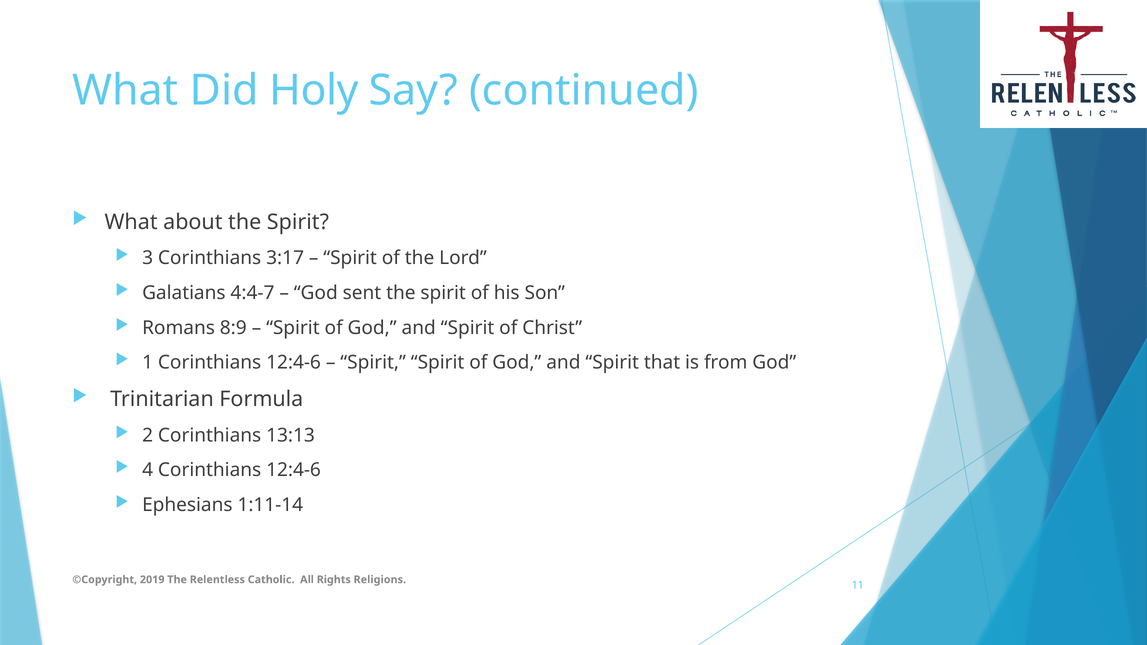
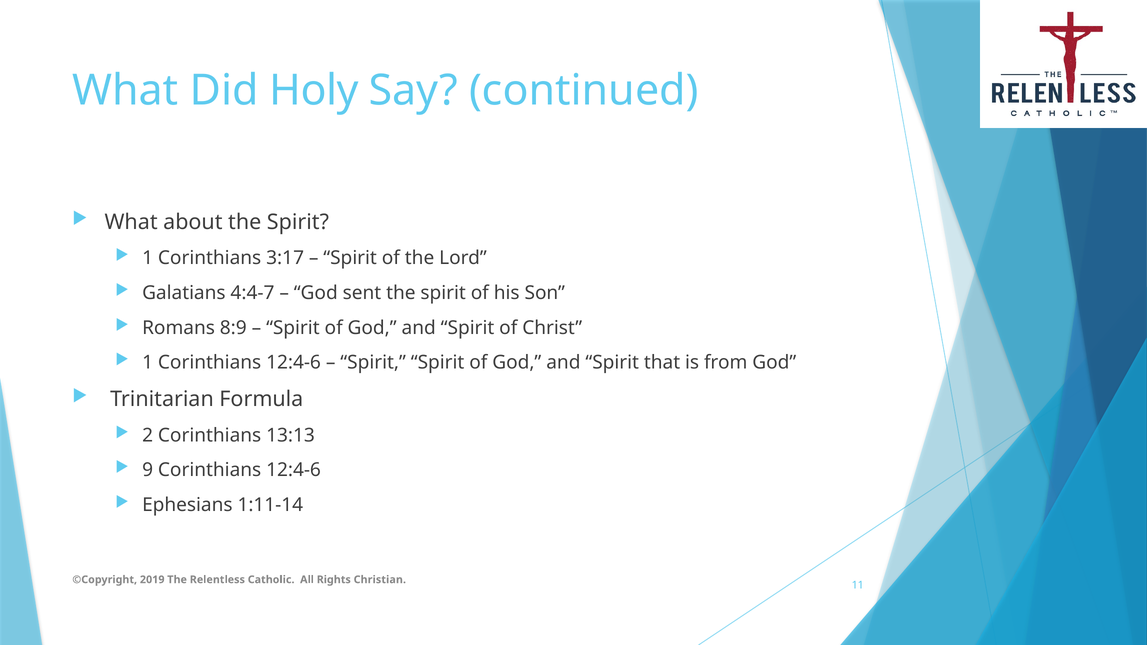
3 at (148, 258): 3 -> 1
4: 4 -> 9
Religions: Religions -> Christian
